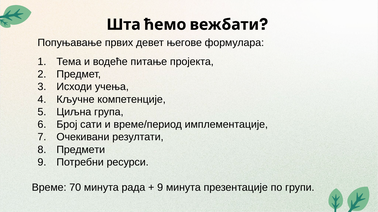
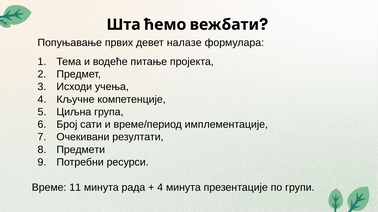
његове: његове -> налазе
70: 70 -> 11
9 at (160, 188): 9 -> 4
